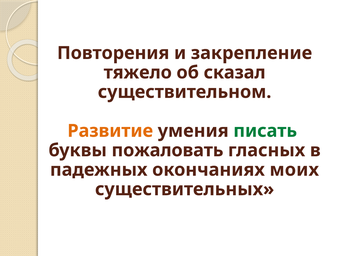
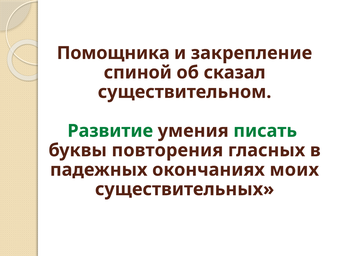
Повторения: Повторения -> Помощника
тяжело: тяжело -> спиной
Развитие colour: orange -> green
пожаловать: пожаловать -> повторения
